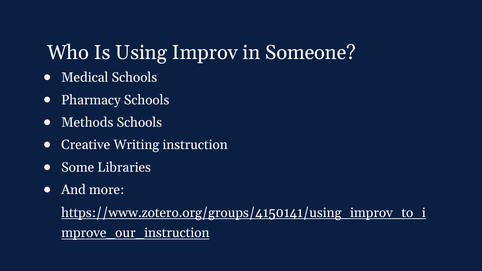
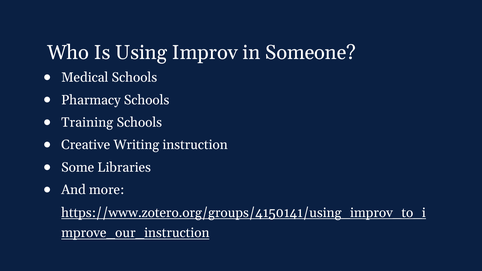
Methods: Methods -> Training
